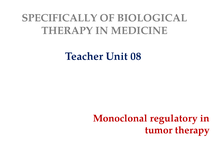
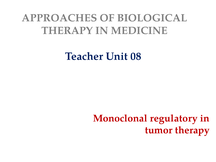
SPECIFICALLY: SPECIFICALLY -> APPROACHES
